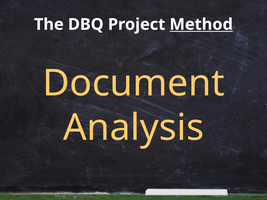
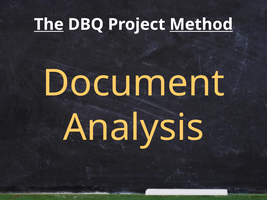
The underline: none -> present
